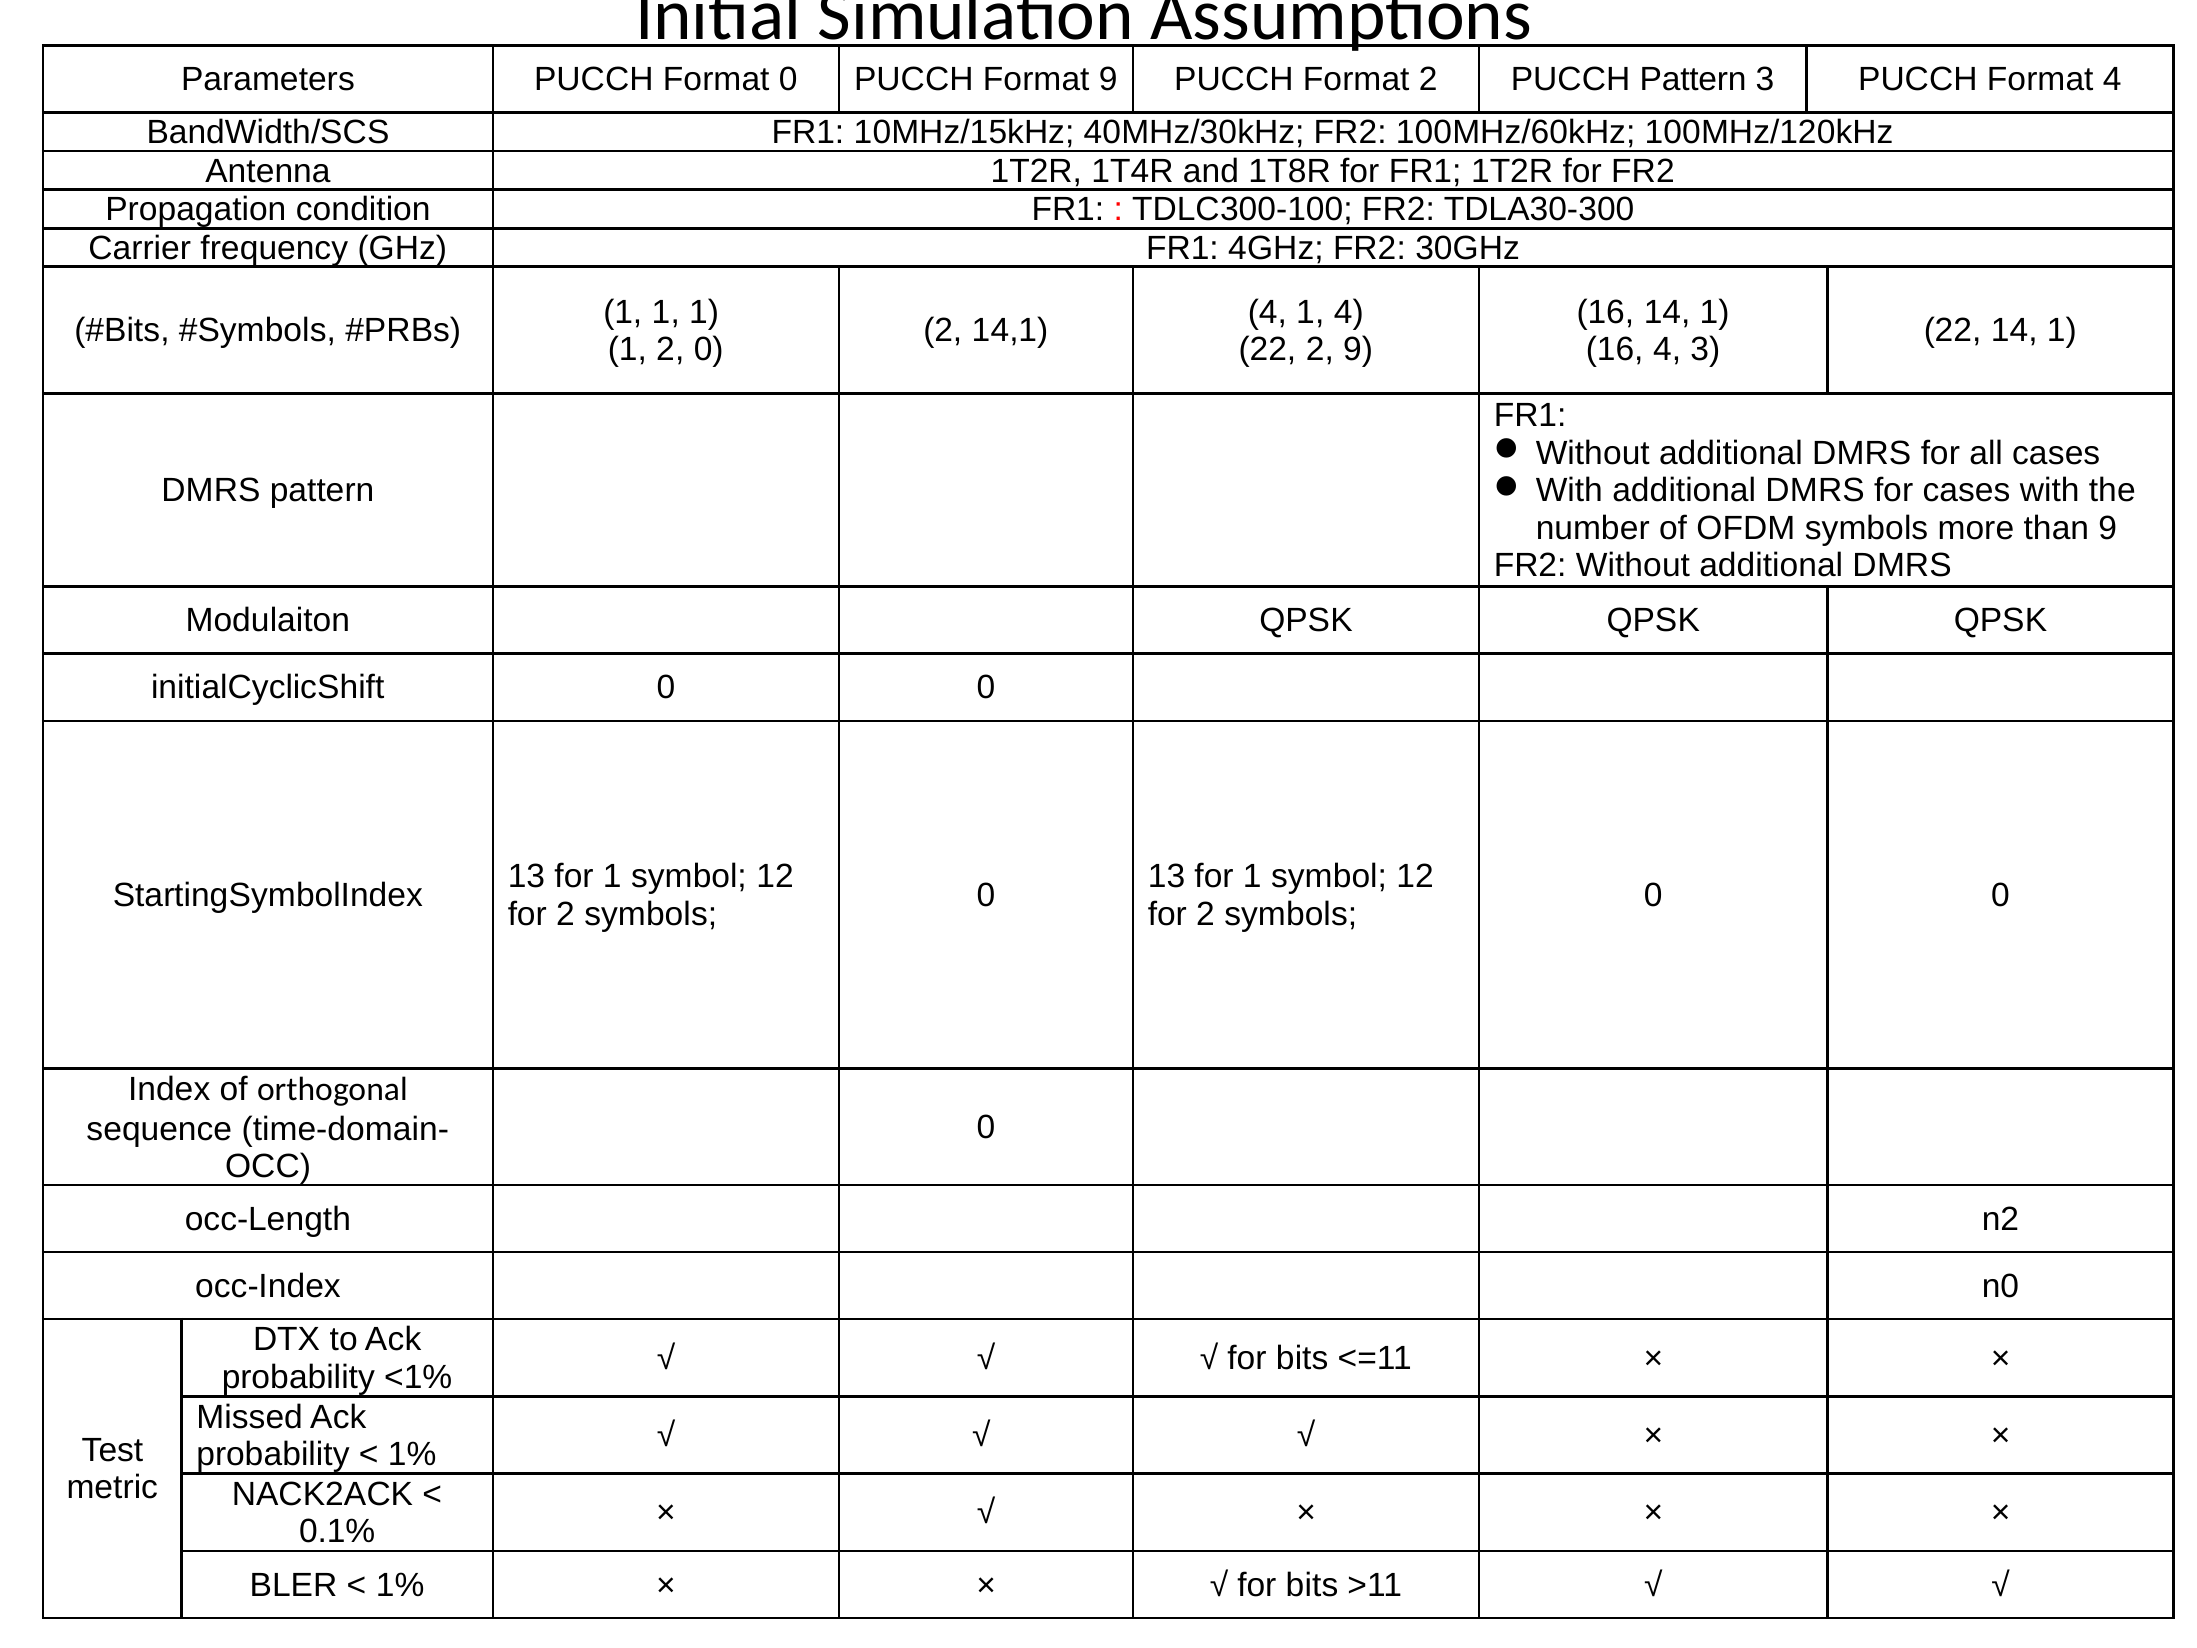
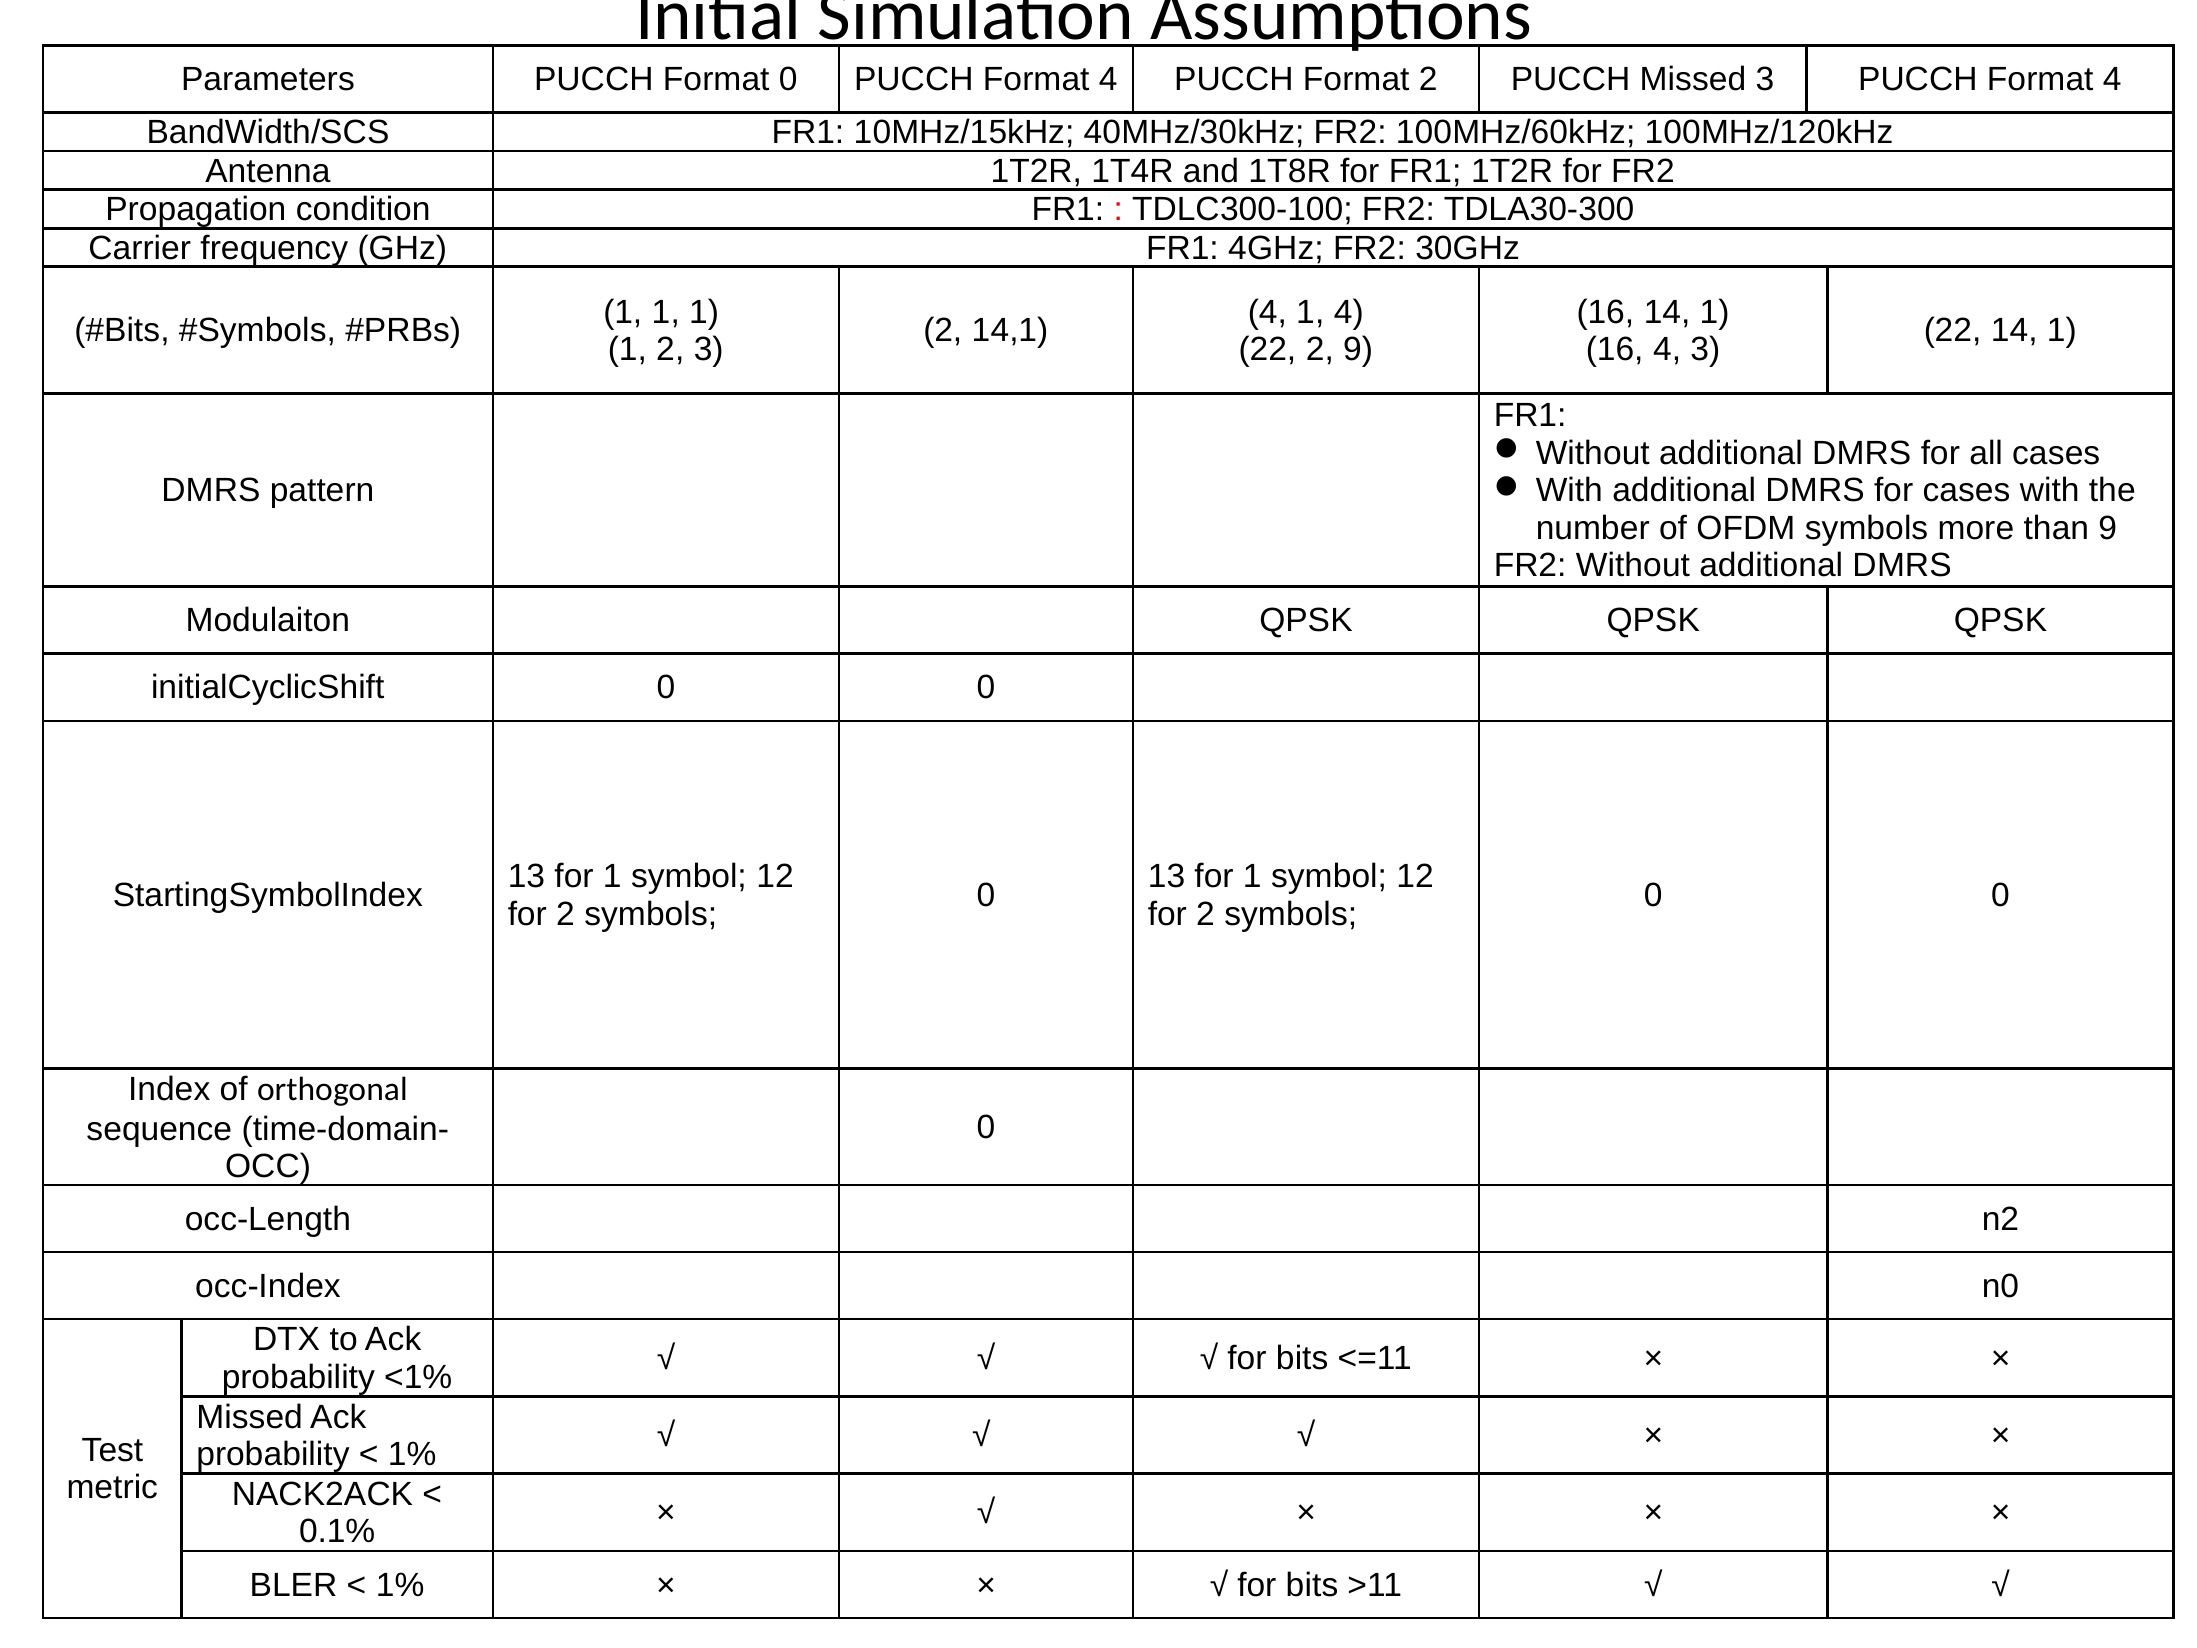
0 PUCCH Format 9: 9 -> 4
PUCCH Pattern: Pattern -> Missed
2 0: 0 -> 3
